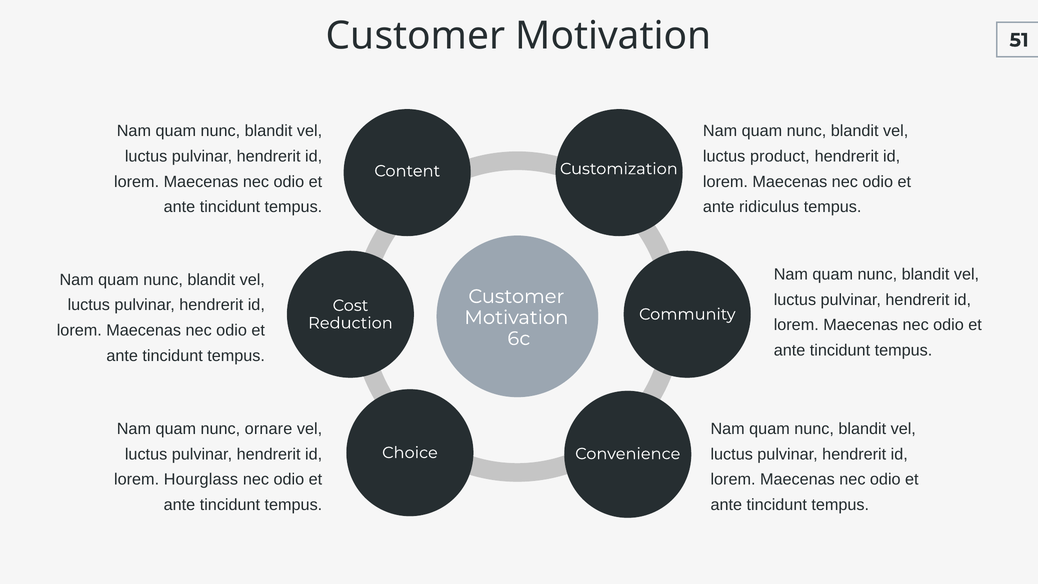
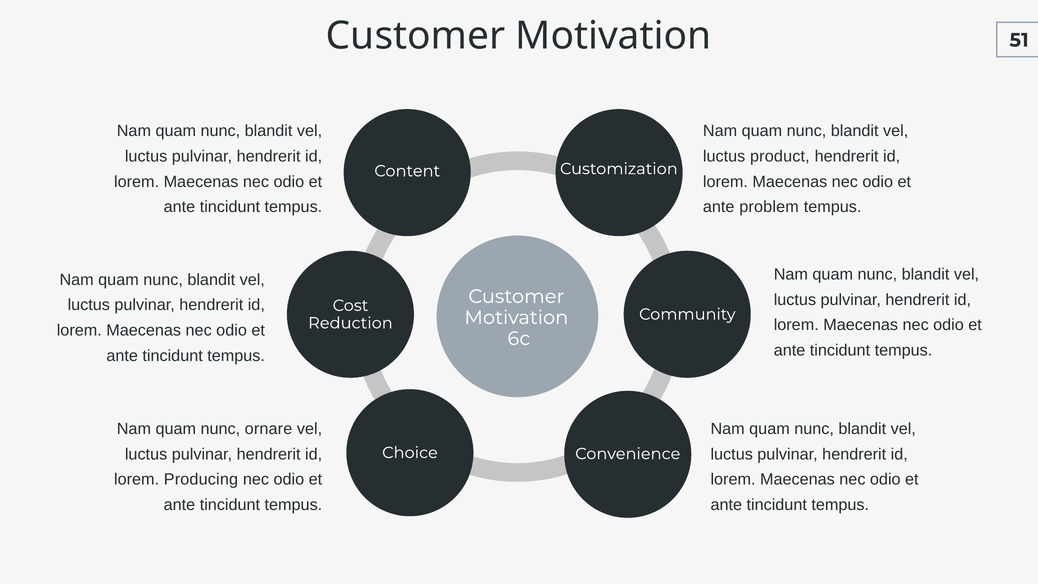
ridiculus: ridiculus -> problem
Hourglass: Hourglass -> Producing
